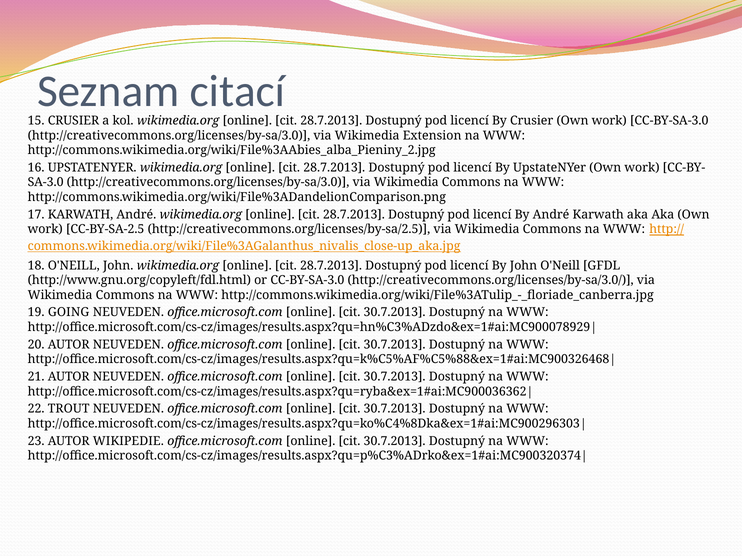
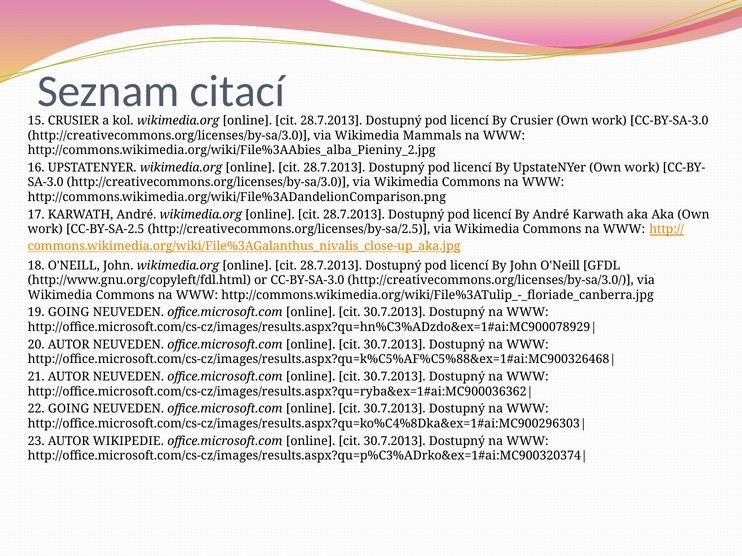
Extension: Extension -> Mammals
22 TROUT: TROUT -> GOING
